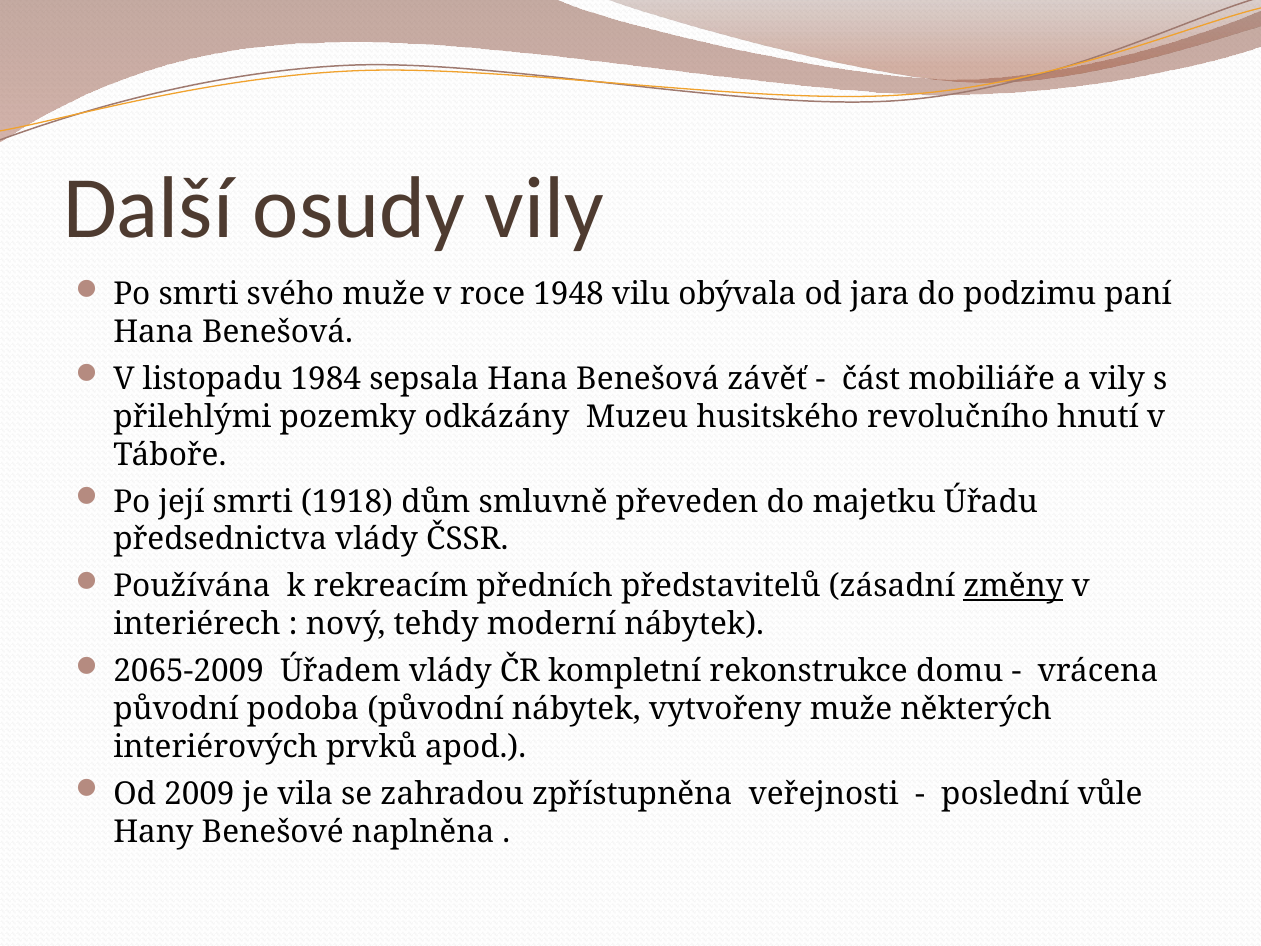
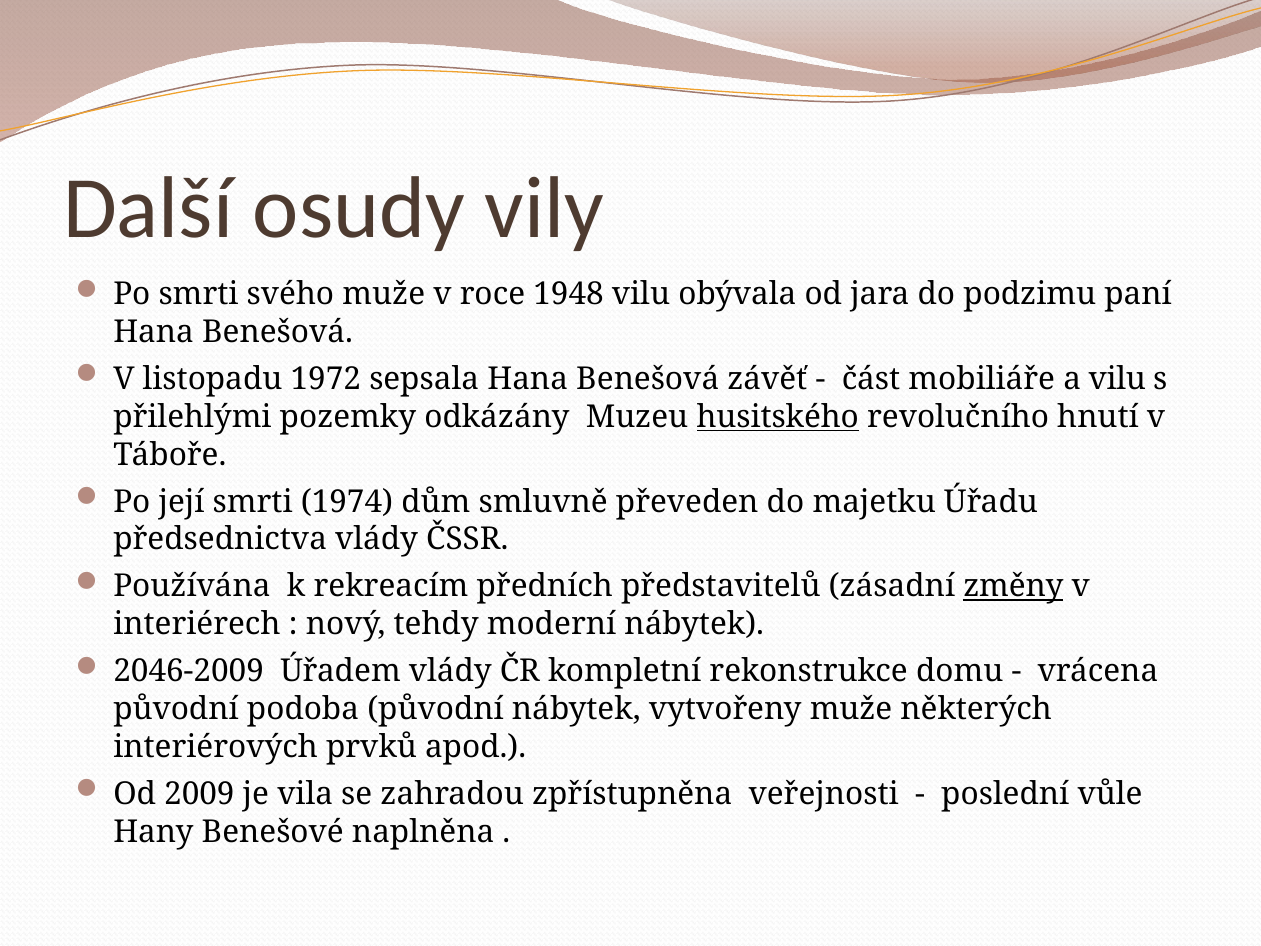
1984: 1984 -> 1972
a vily: vily -> vilu
husitského underline: none -> present
1918: 1918 -> 1974
2065-2009: 2065-2009 -> 2046-2009
